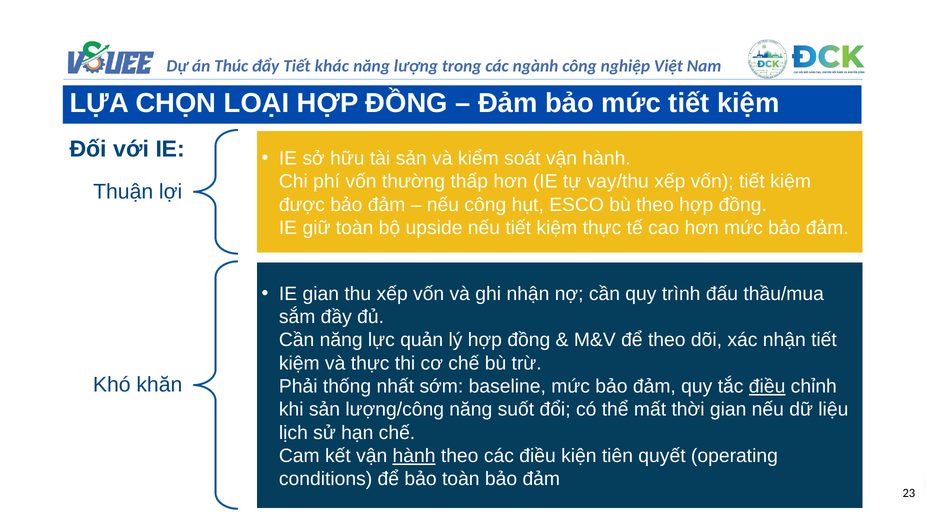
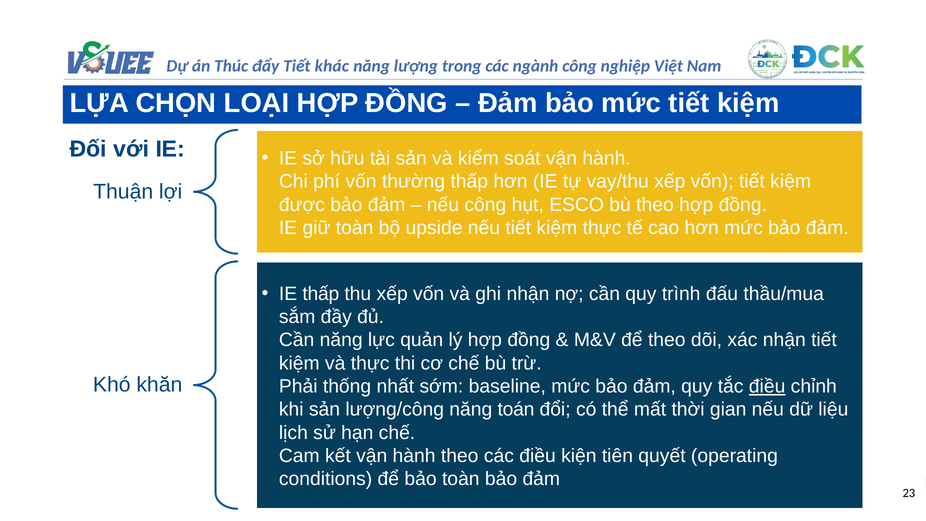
IE gian: gian -> thấp
suốt: suốt -> toán
hành at (414, 456) underline: present -> none
